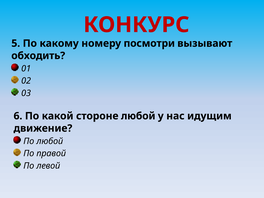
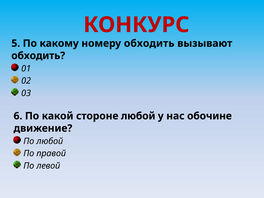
номеру посмотри: посмотри -> обходить
идущим: идущим -> обочине
